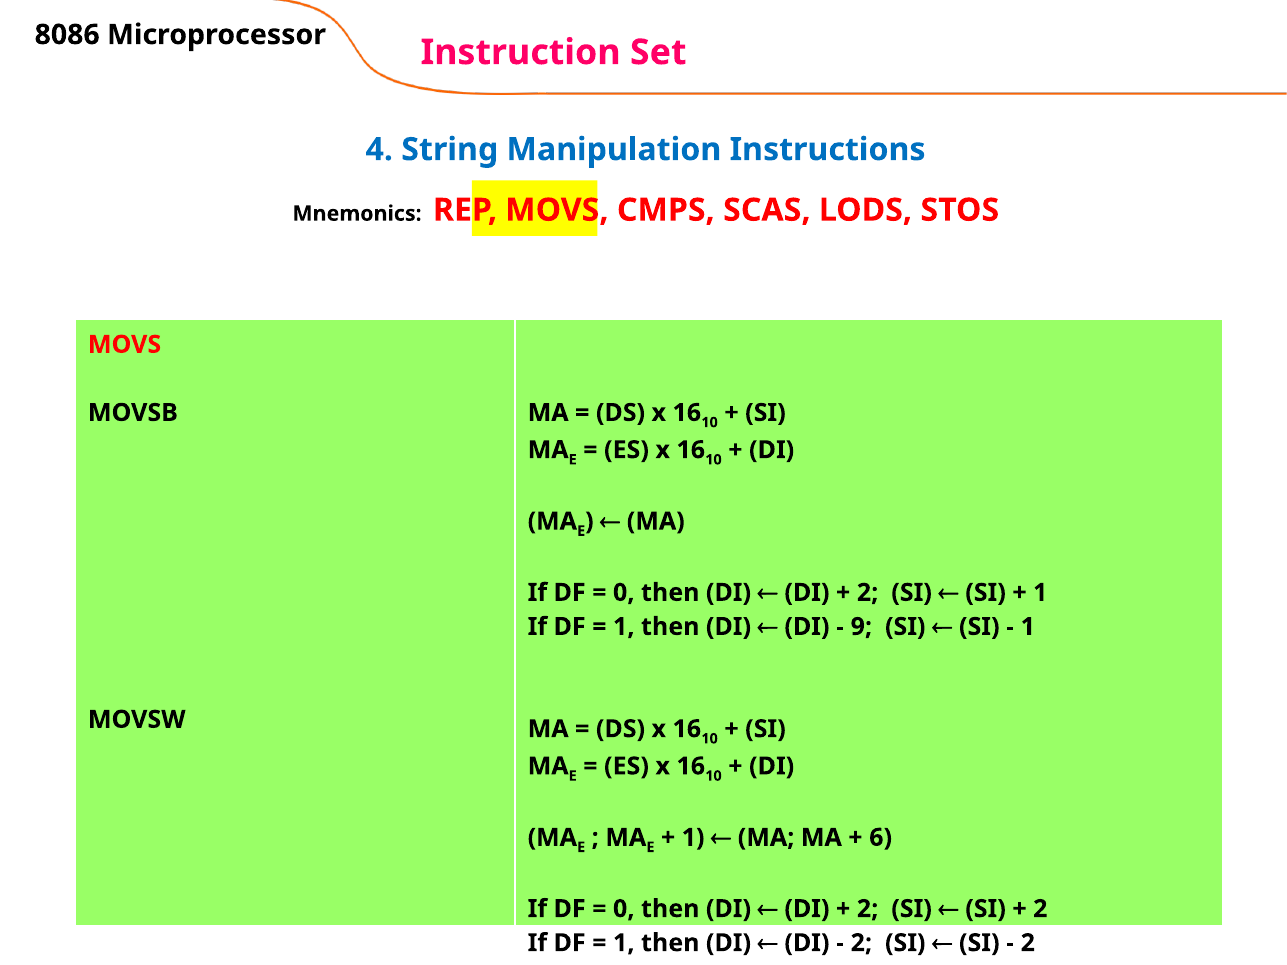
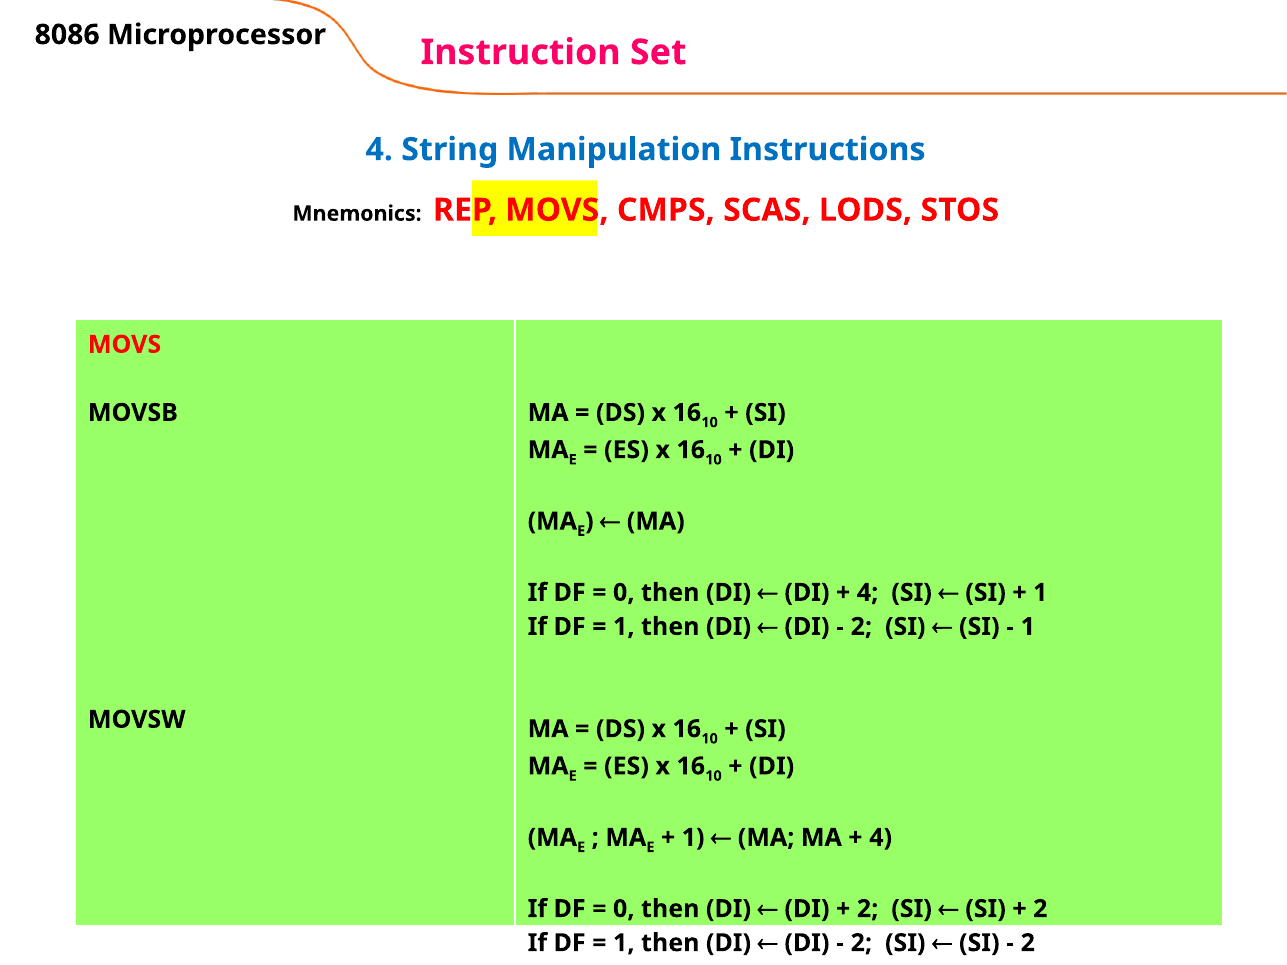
2 at (868, 593): 2 -> 4
9 at (861, 627): 9 -> 2
6 at (881, 838): 6 -> 4
